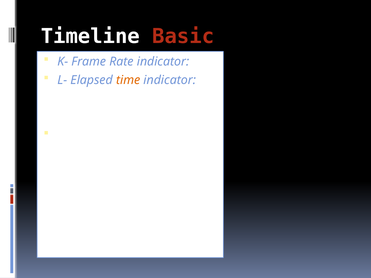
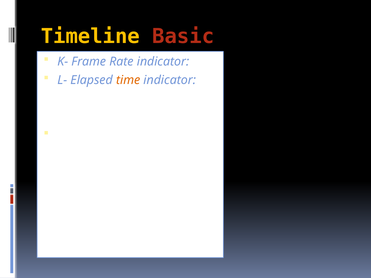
Timeline colour: white -> yellow
